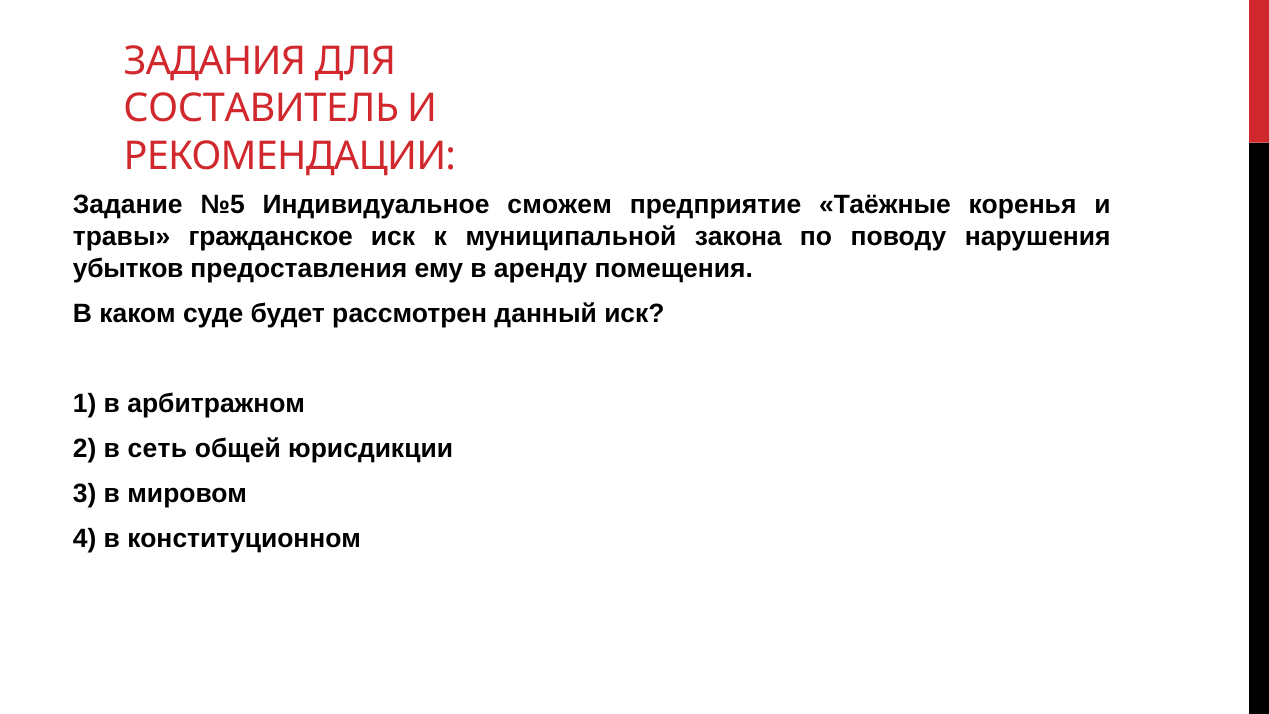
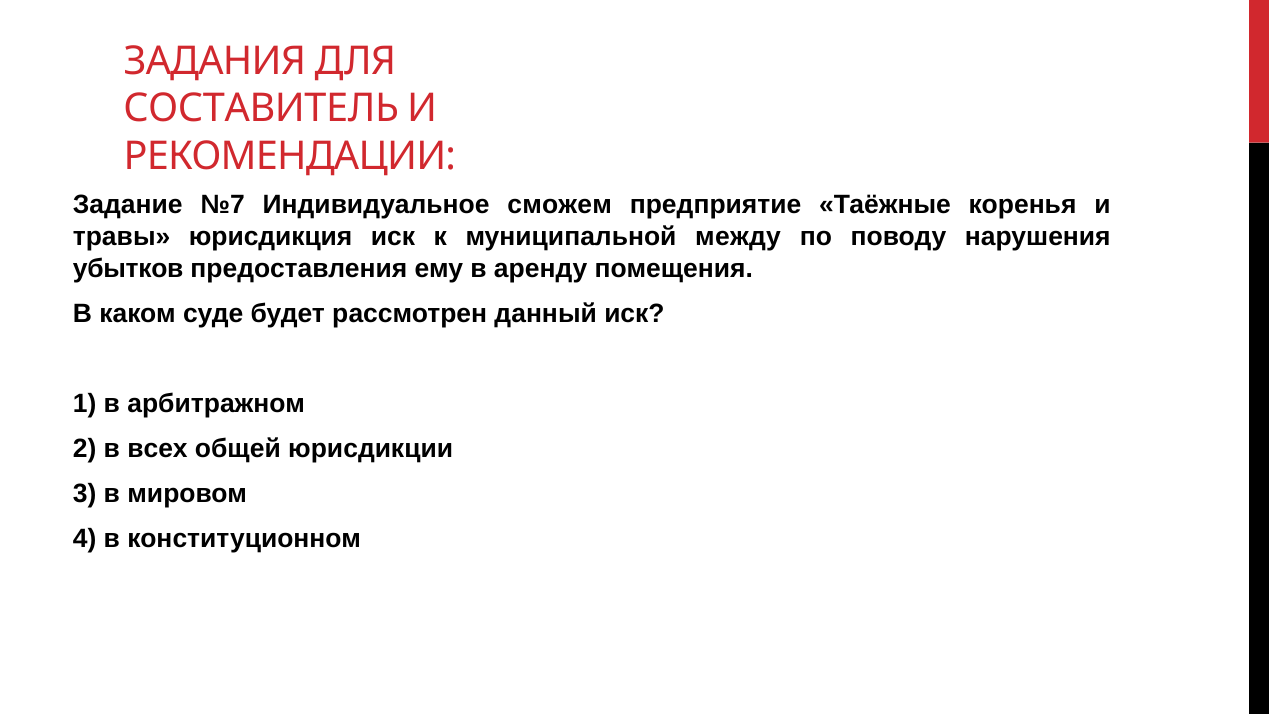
№5: №5 -> №7
гражданское: гражданское -> юрисдикция
закона: закона -> между
сеть: сеть -> всех
